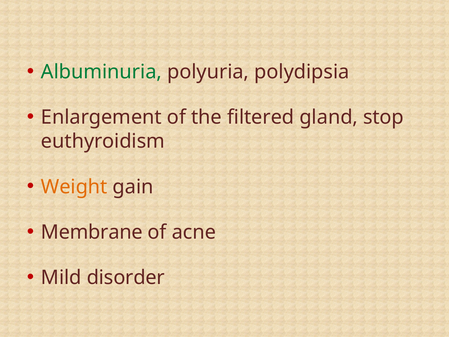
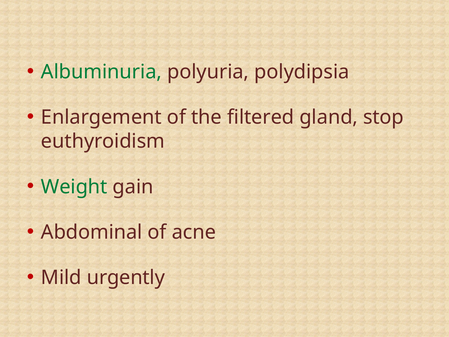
Weight colour: orange -> green
Membrane: Membrane -> Abdominal
disorder: disorder -> urgently
